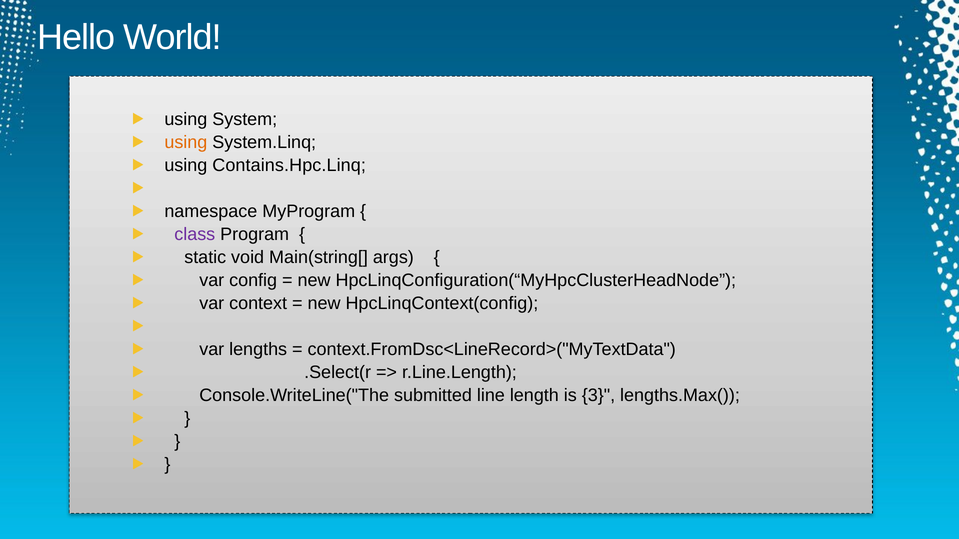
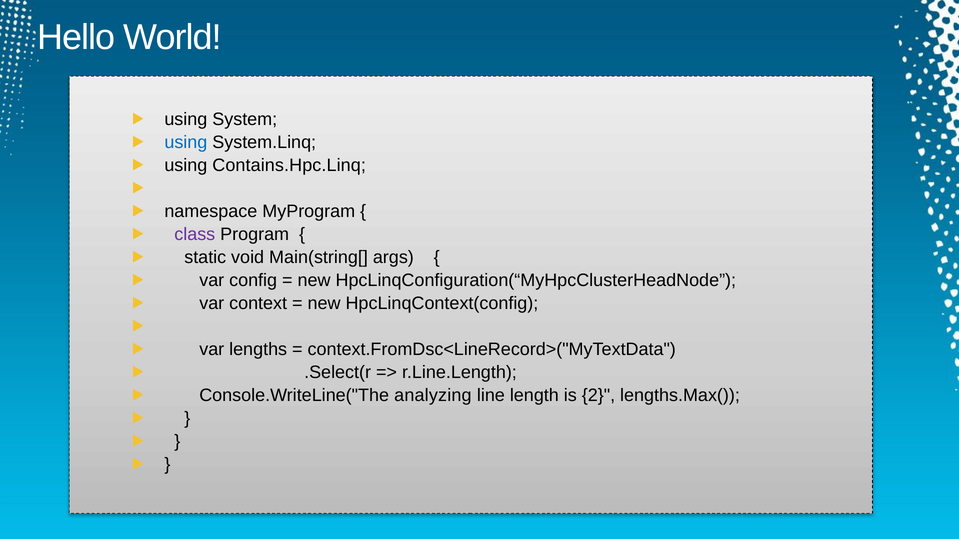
using at (186, 143) colour: orange -> blue
submitted: submitted -> analyzing
3: 3 -> 2
